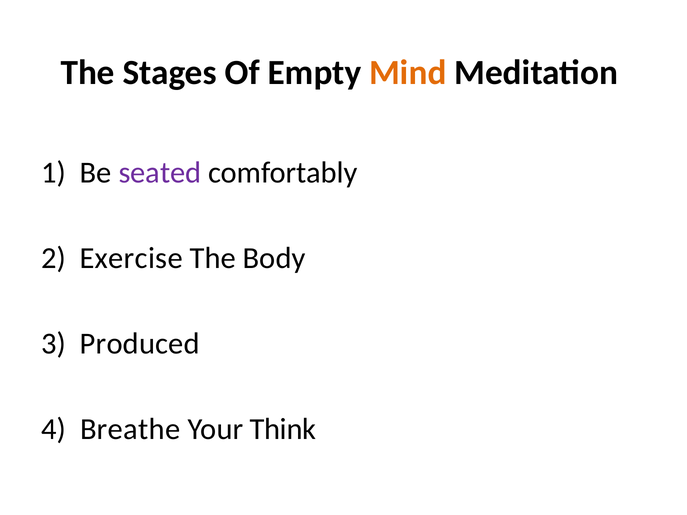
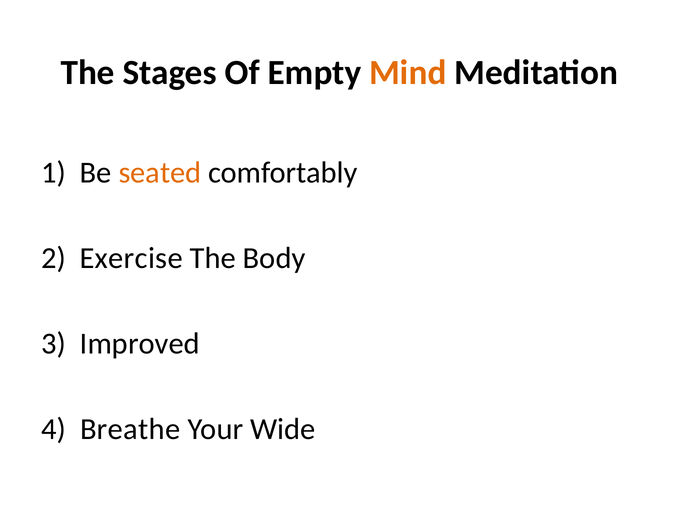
seated colour: purple -> orange
Produced: Produced -> Improved
Think: Think -> Wide
